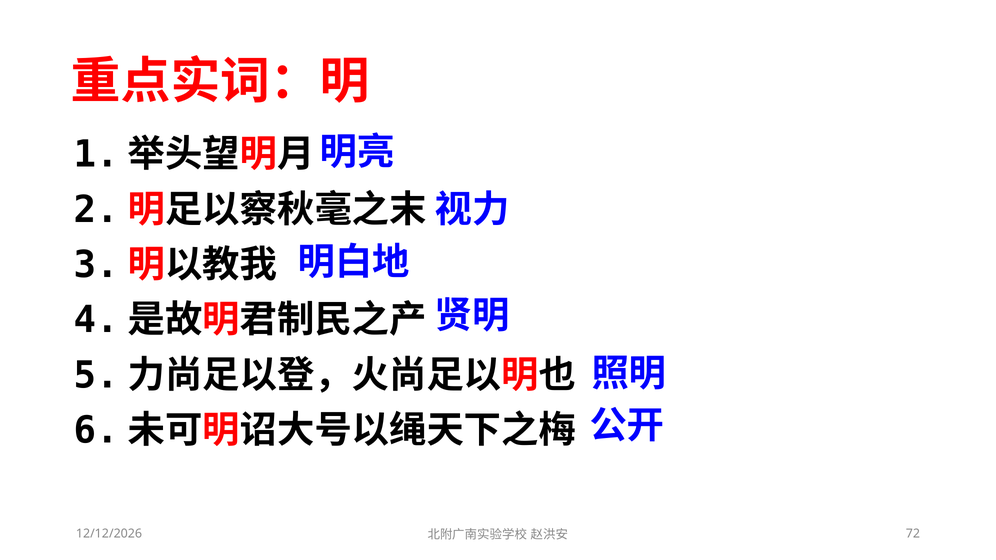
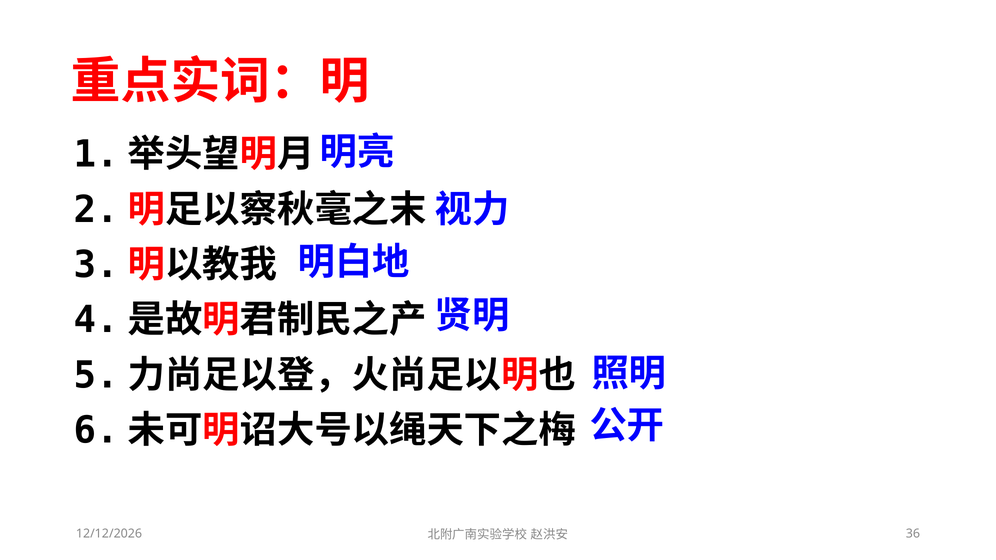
72: 72 -> 36
